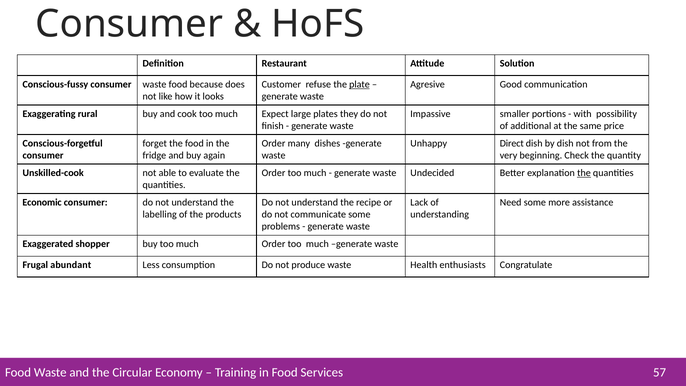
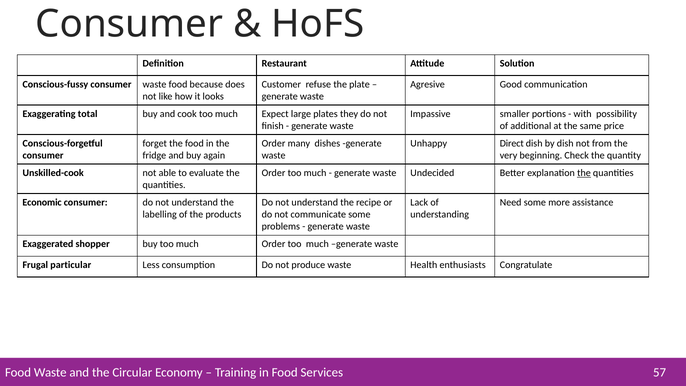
plate underline: present -> none
rural: rural -> total
abundant: abundant -> particular
